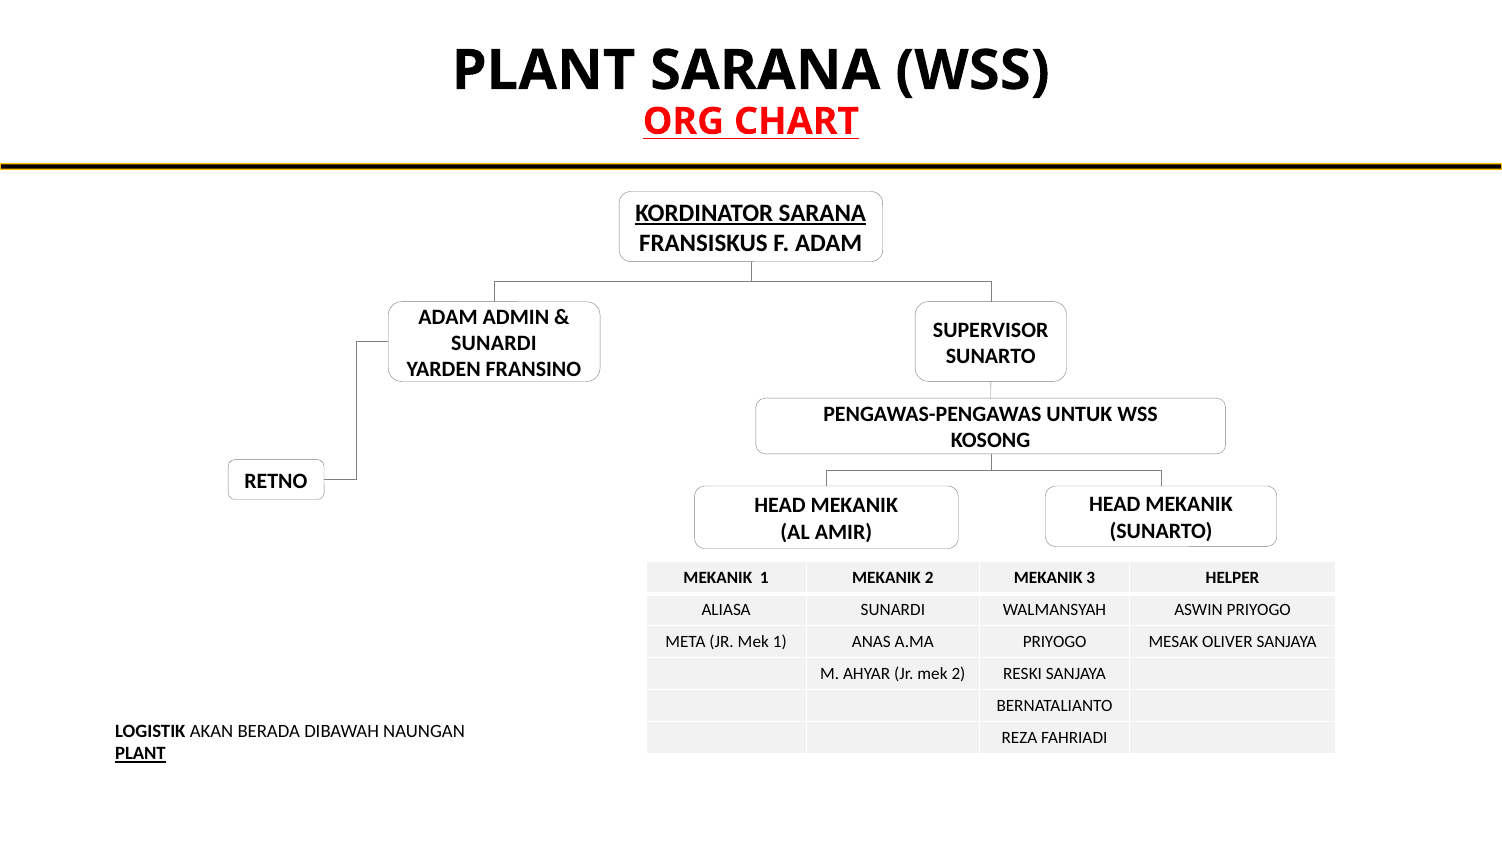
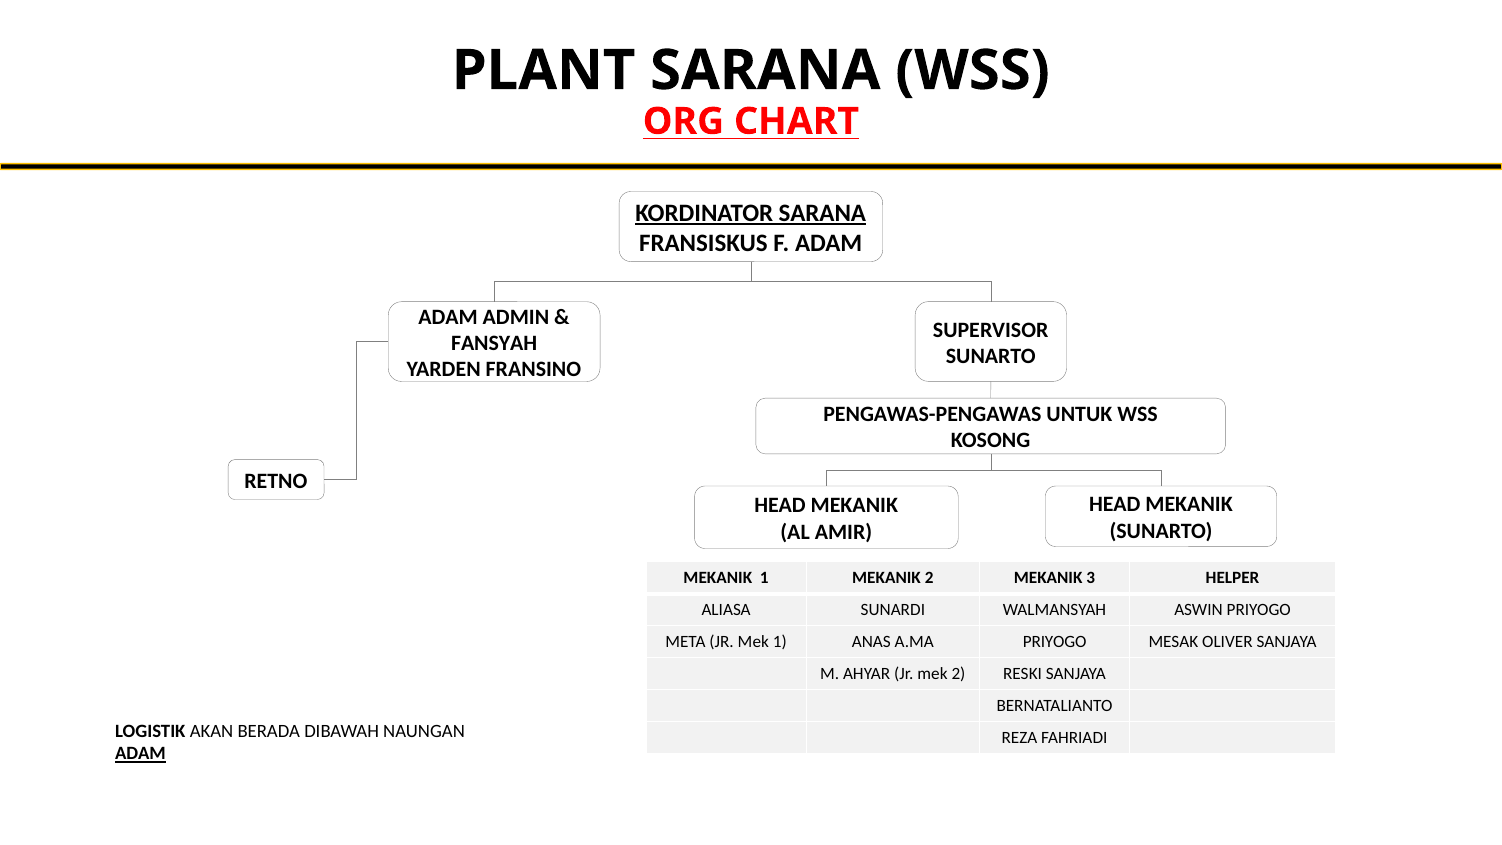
SUNARDI at (494, 343): SUNARDI -> FANSYAH
PLANT at (140, 753): PLANT -> ADAM
